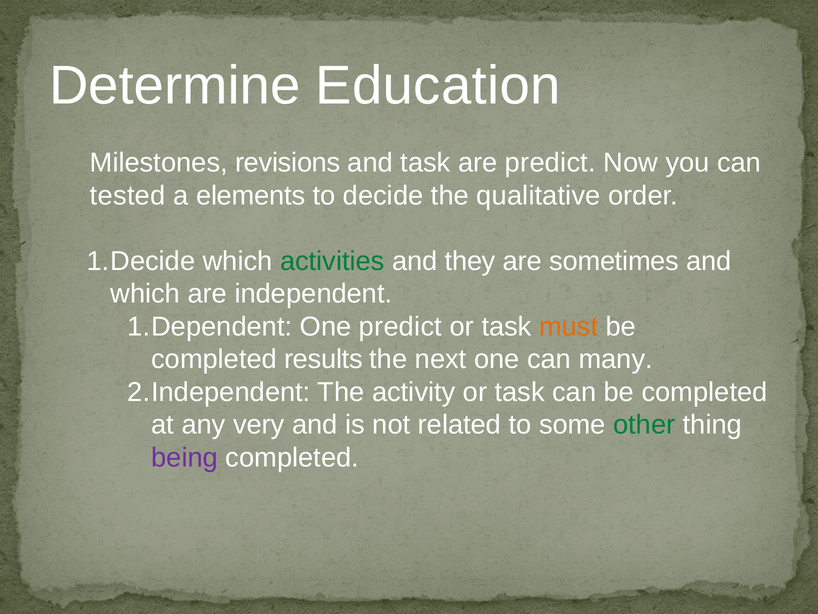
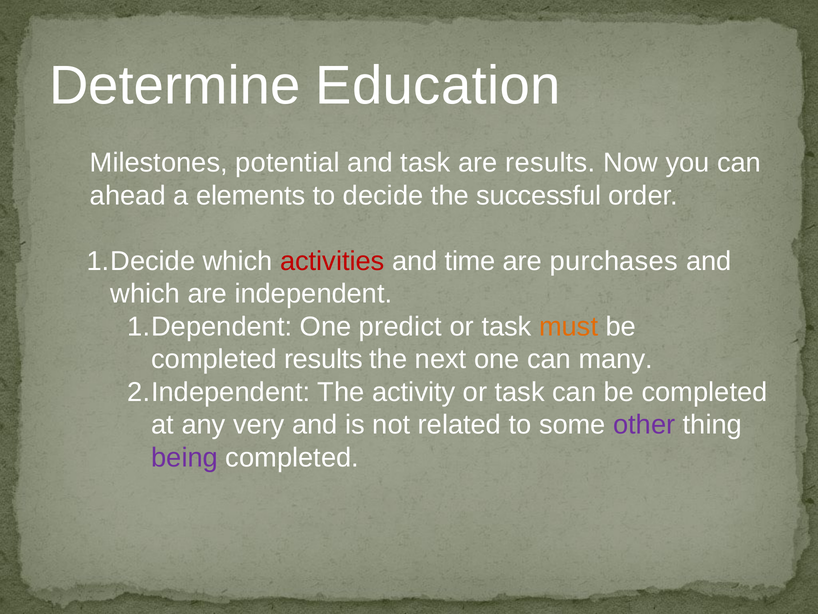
revisions: revisions -> potential
are predict: predict -> results
tested: tested -> ahead
qualitative: qualitative -> successful
activities colour: green -> red
they: they -> time
sometimes: sometimes -> purchases
other colour: green -> purple
